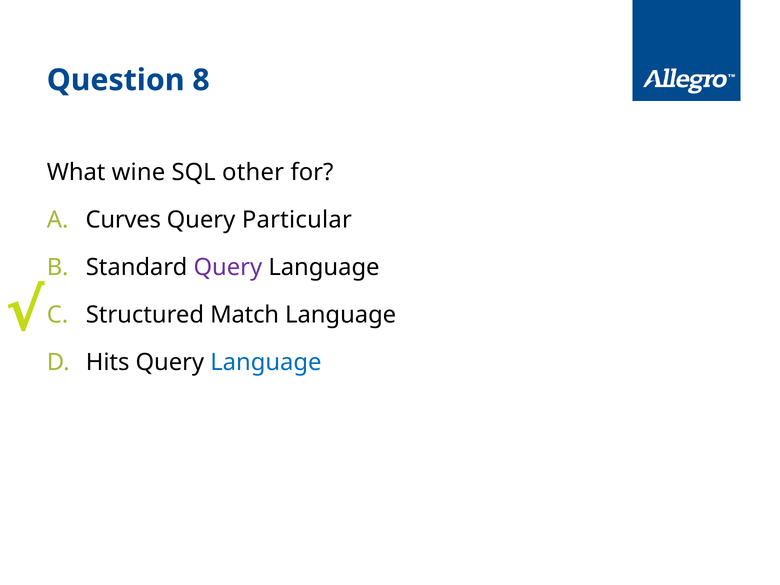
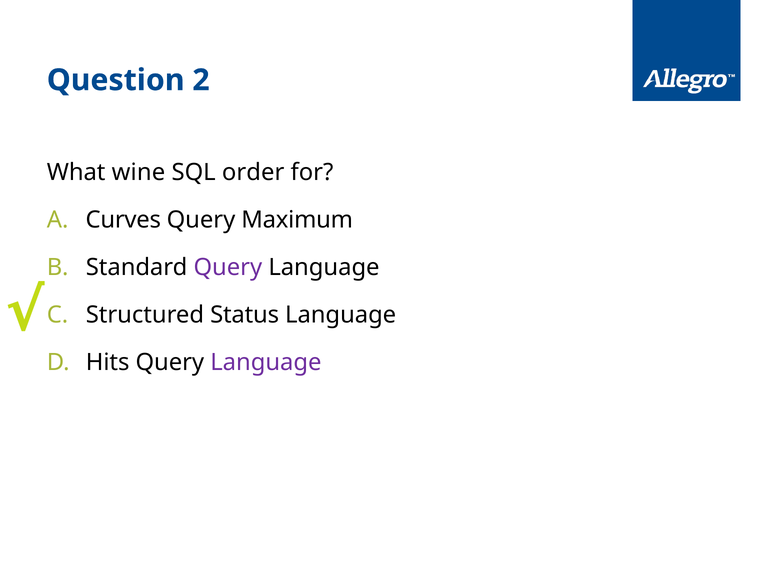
8: 8 -> 2
other: other -> order
Particular: Particular -> Maximum
Match: Match -> Status
Language at (266, 362) colour: blue -> purple
